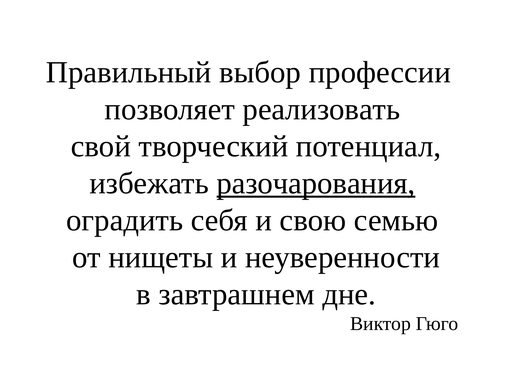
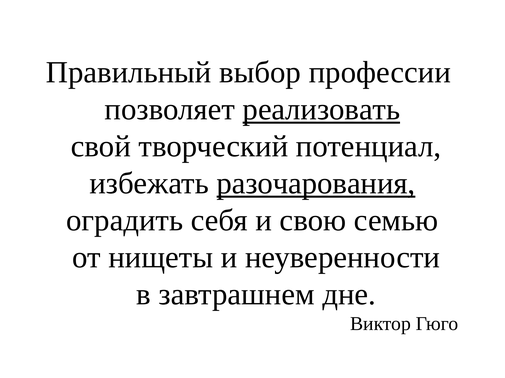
реализовать underline: none -> present
